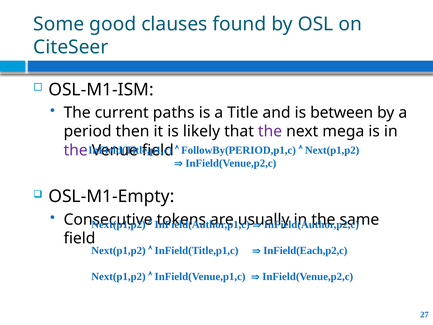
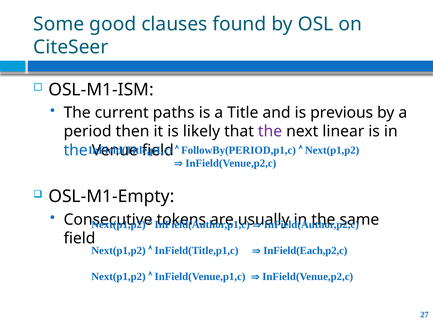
between: between -> previous
mega: mega -> linear
the at (76, 150) colour: purple -> blue
